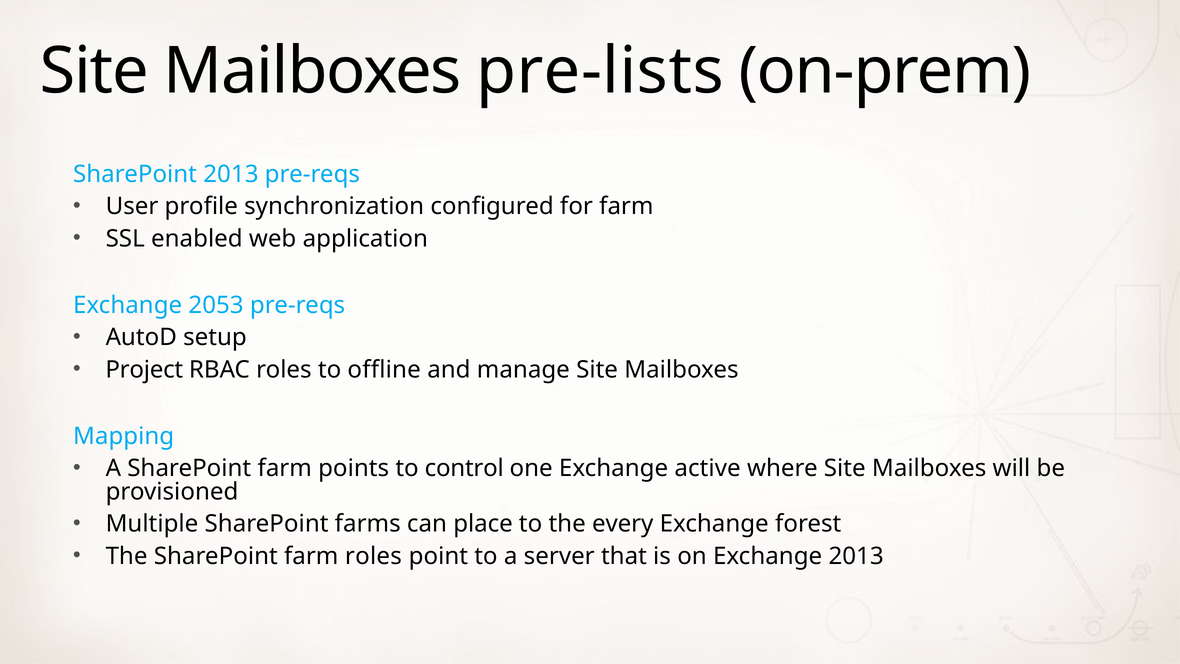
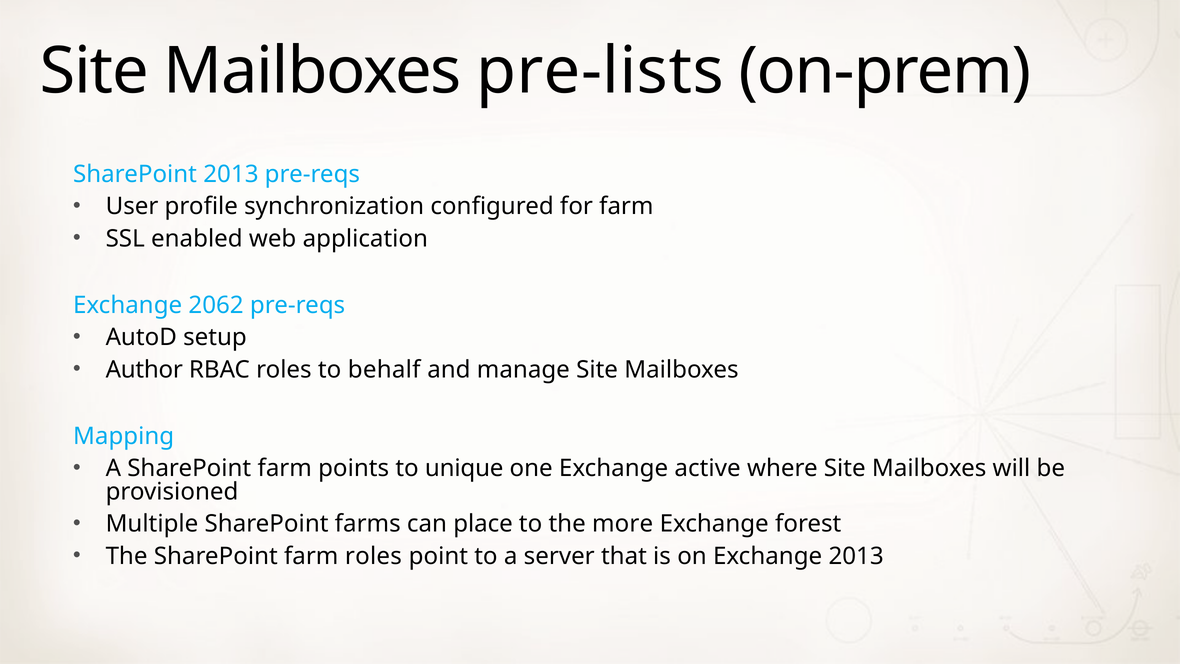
2053: 2053 -> 2062
Project: Project -> Author
offline: offline -> behalf
control: control -> unique
every: every -> more
